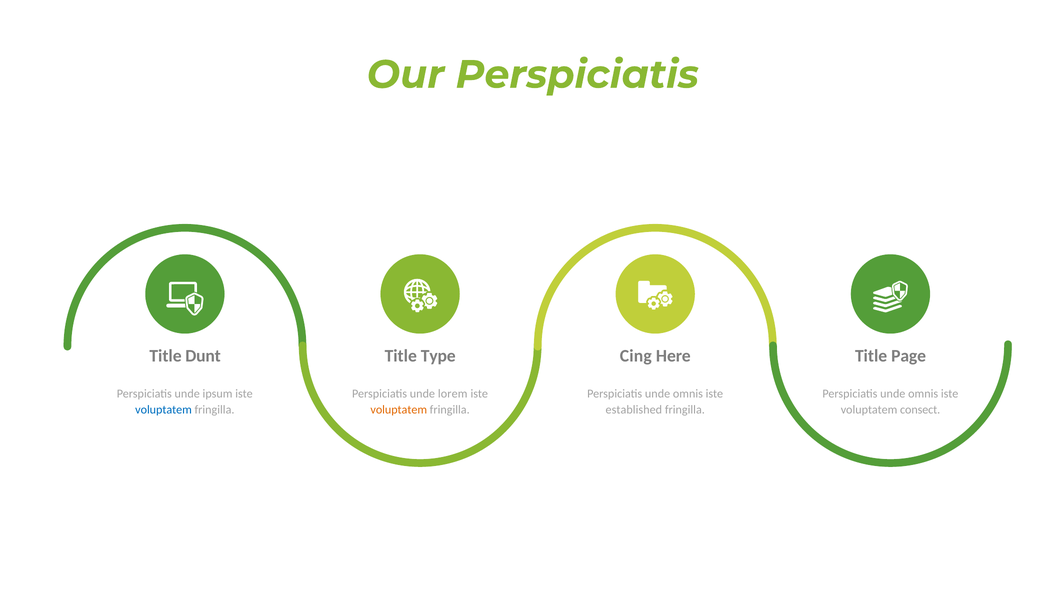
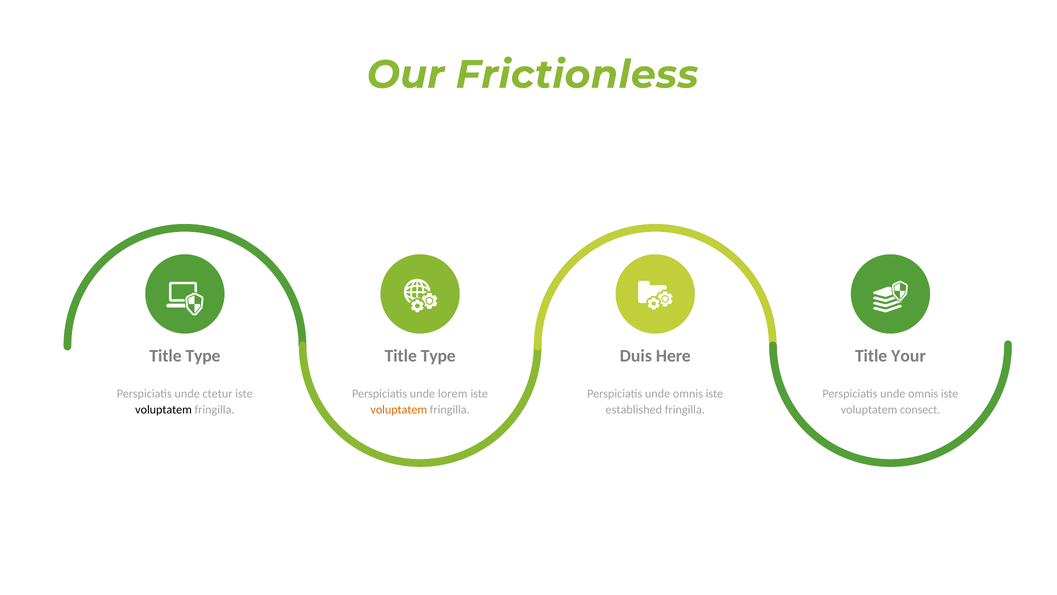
Our Perspiciatis: Perspiciatis -> Frictionless
Dunt at (203, 356): Dunt -> Type
Cing: Cing -> Duis
Page: Page -> Your
ipsum: ipsum -> ctetur
voluptatem at (164, 410) colour: blue -> black
